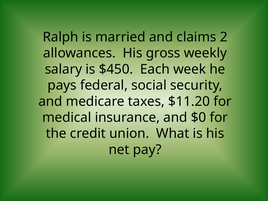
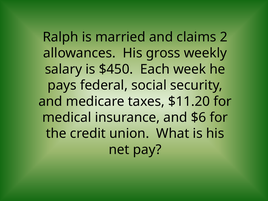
$0: $0 -> $6
